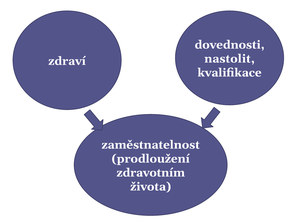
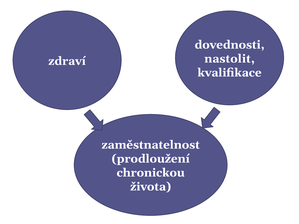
zdravotním: zdravotním -> chronickou
